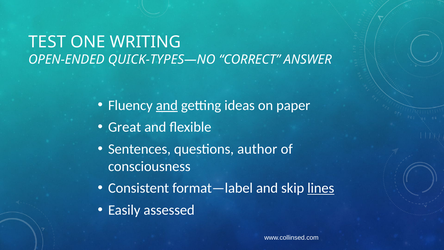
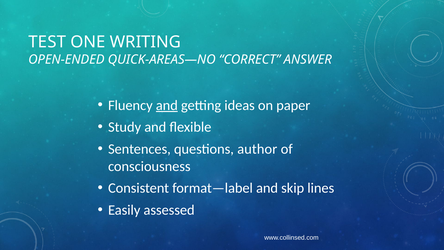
QUICK-TYPES—NO: QUICK-TYPES—NO -> QUICK-AREAS—NO
Great: Great -> Study
lines underline: present -> none
